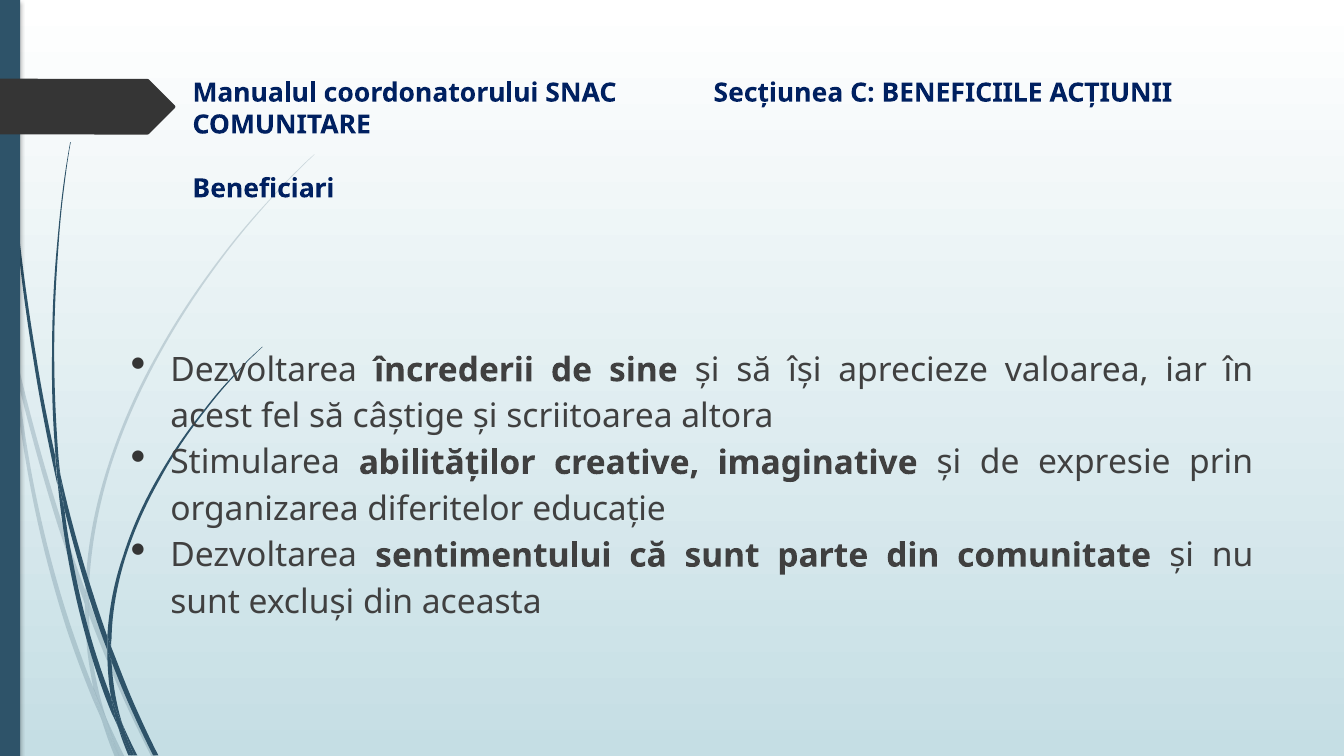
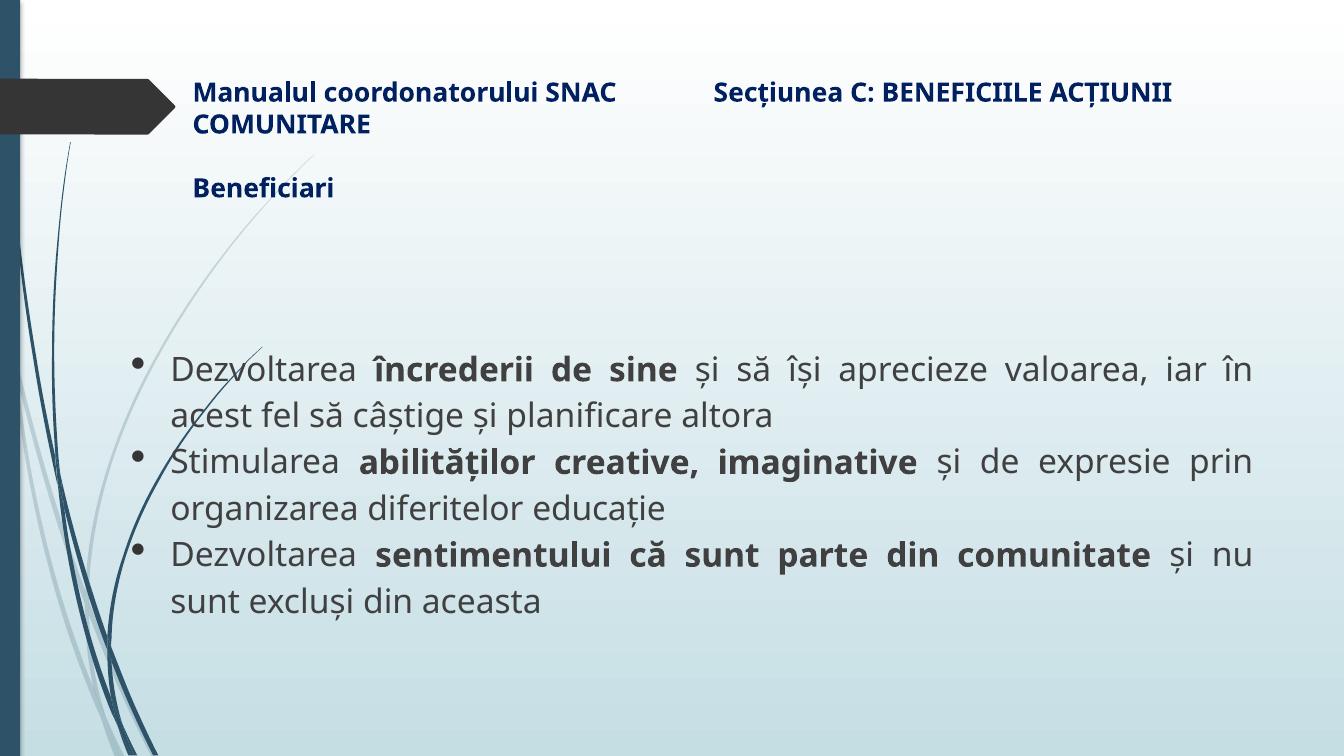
scriitoarea: scriitoarea -> planificare
